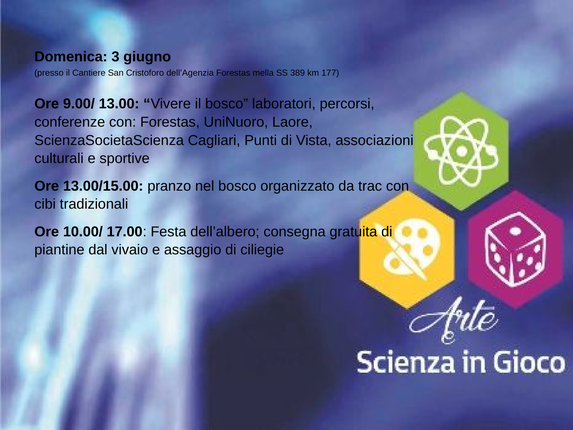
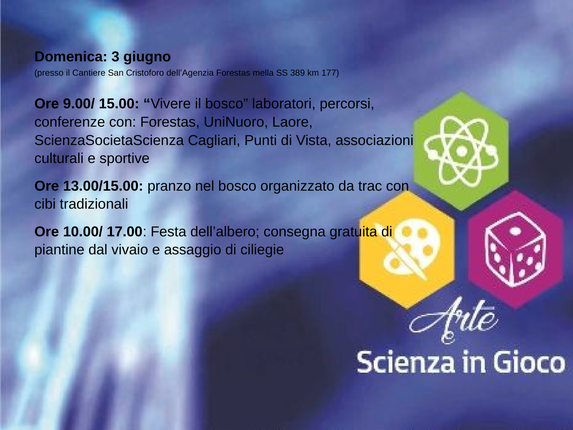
13.00: 13.00 -> 15.00
